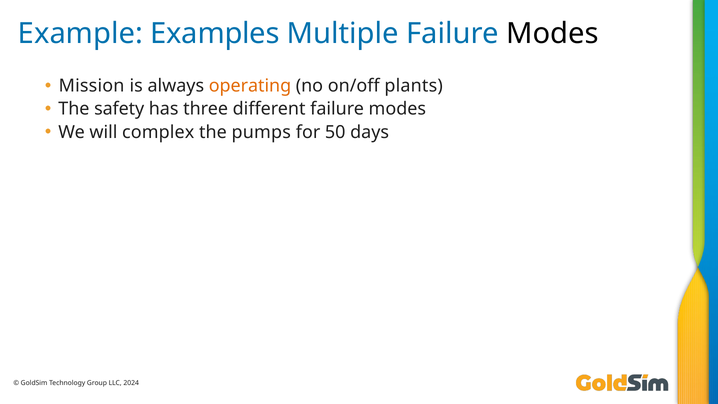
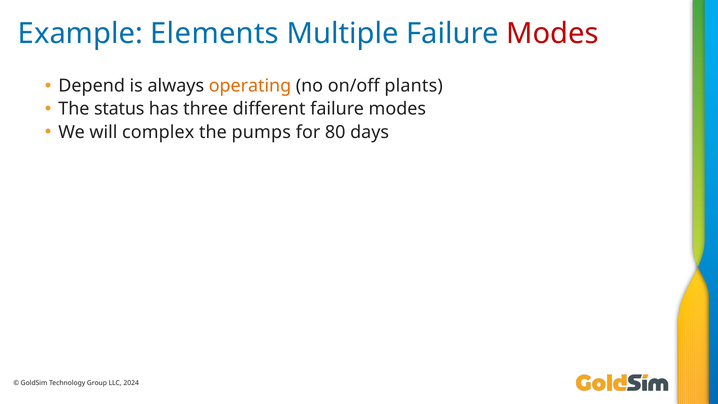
Examples: Examples -> Elements
Modes at (553, 33) colour: black -> red
Mission: Mission -> Depend
safety: safety -> status
50: 50 -> 80
